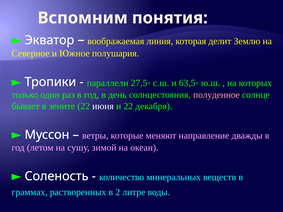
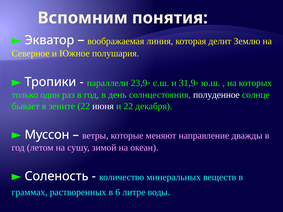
27,5◦: 27,5◦ -> 23,9◦
63,5◦: 63,5◦ -> 31,9◦
полуденное colour: pink -> white
2: 2 -> 6
